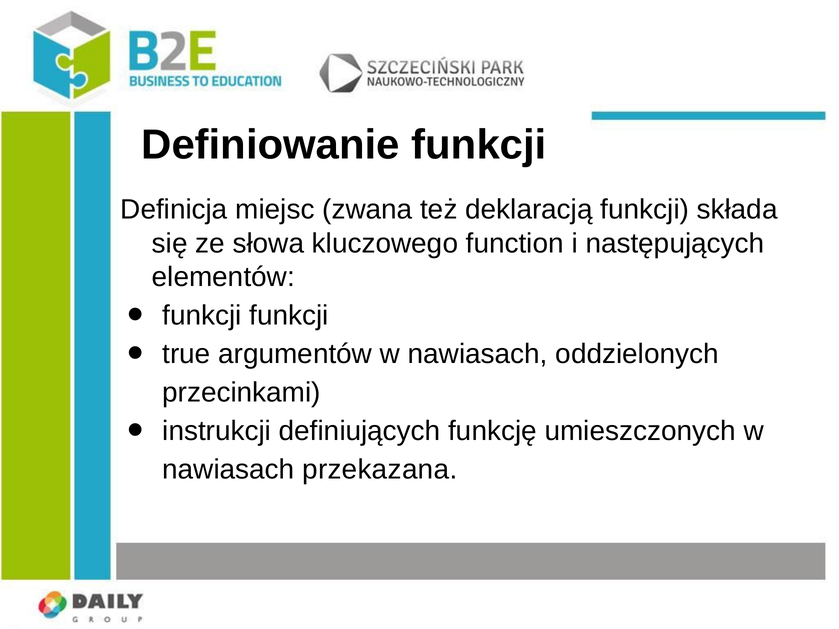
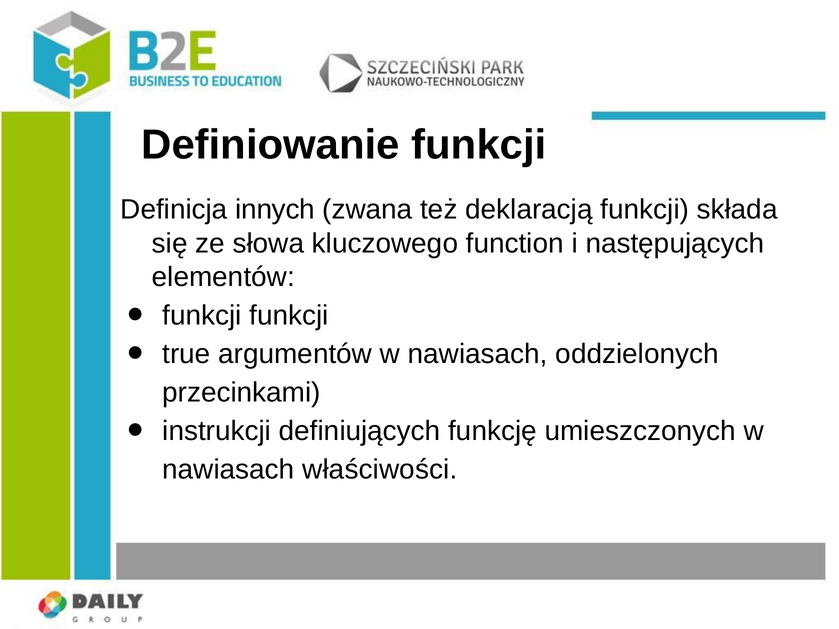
miejsc: miejsc -> innych
przekazana: przekazana -> właściwości
